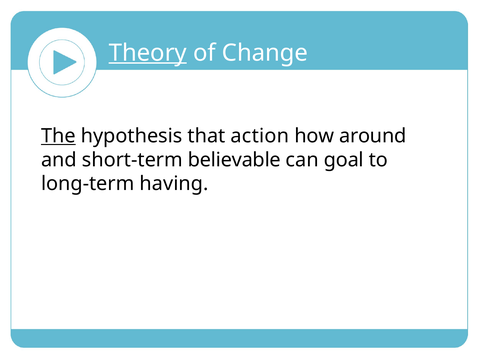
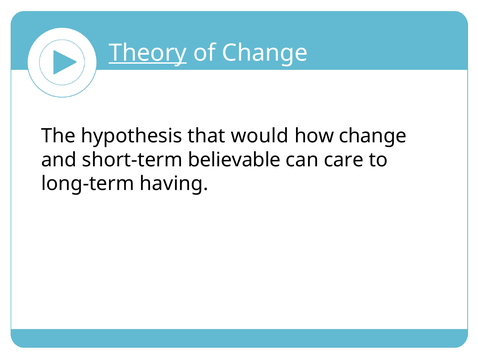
The underline: present -> none
action: action -> would
how around: around -> change
goal: goal -> care
